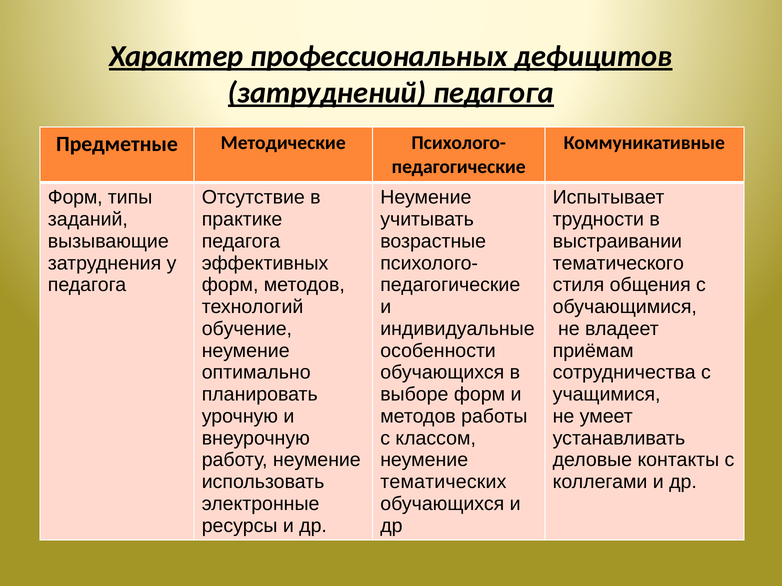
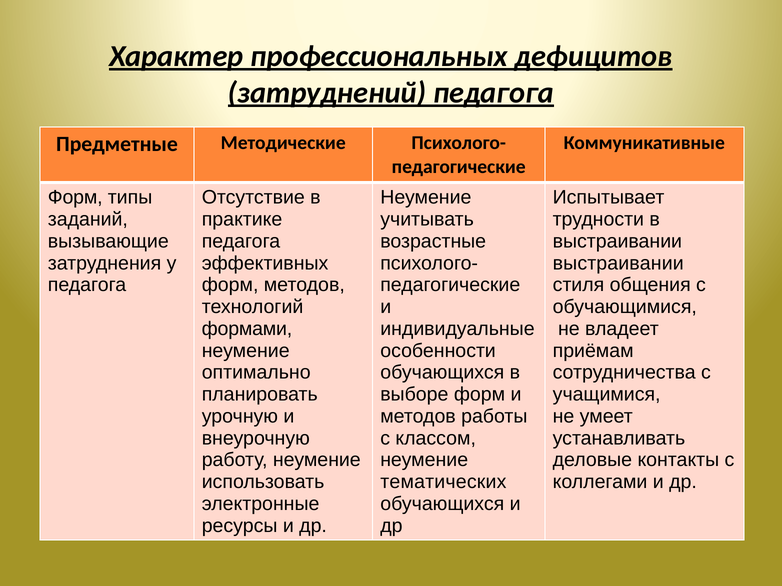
тематического at (618, 263): тематического -> выстраивании
обучение: обучение -> формами
